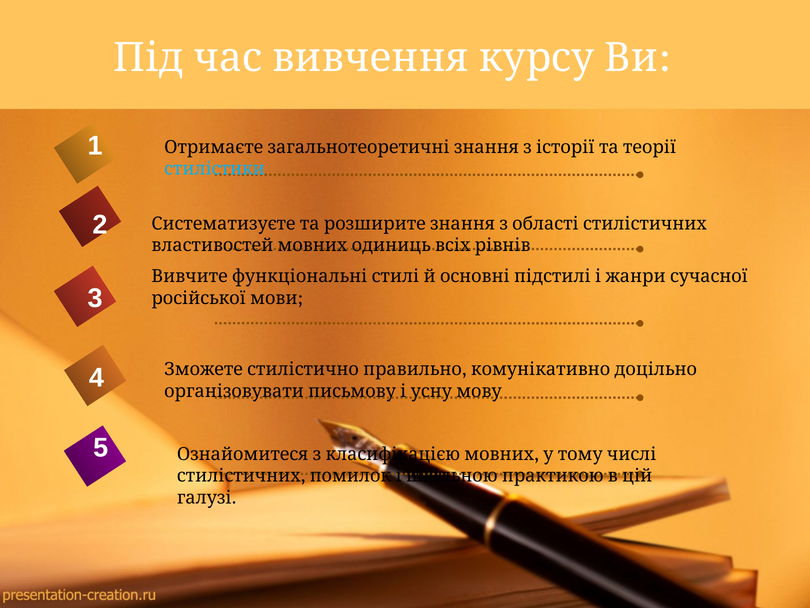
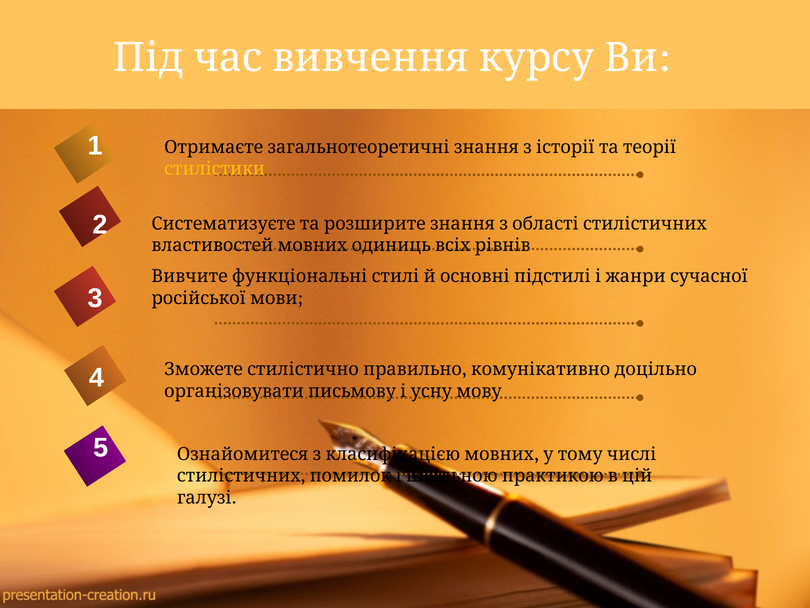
стилістики colour: light blue -> yellow
